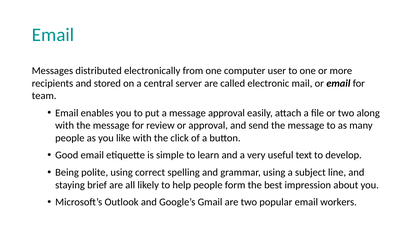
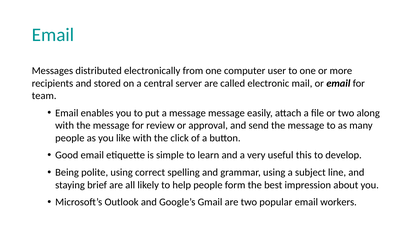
message approval: approval -> message
text: text -> this
